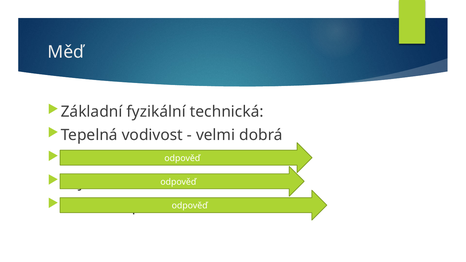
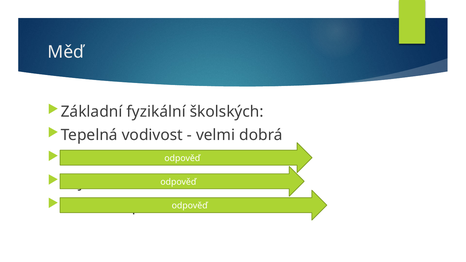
technická: technická -> školských
